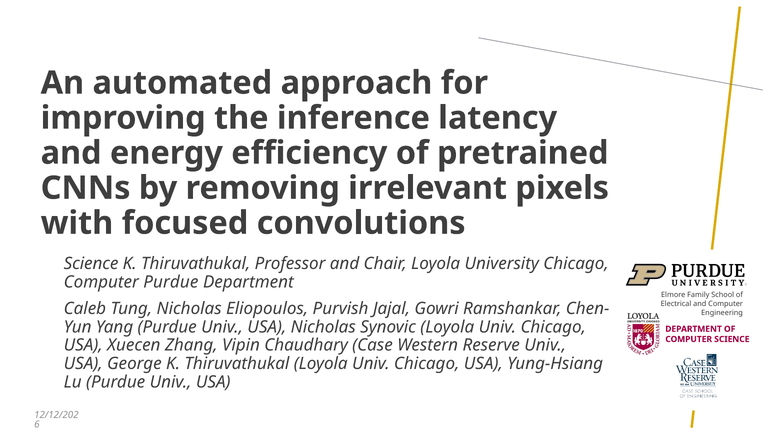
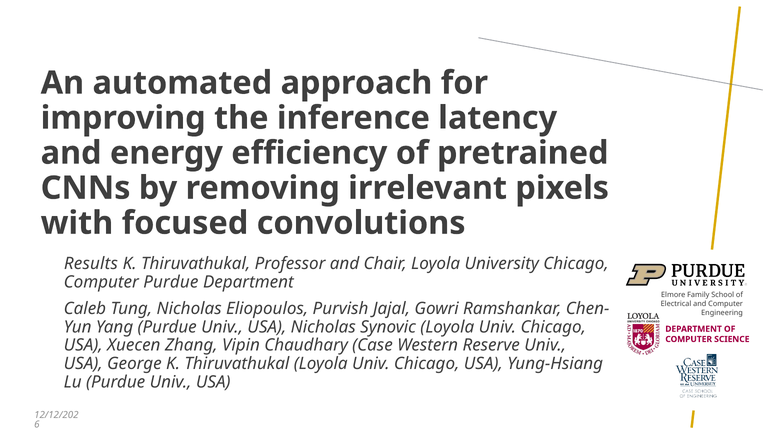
Science at (91, 264): Science -> Results
